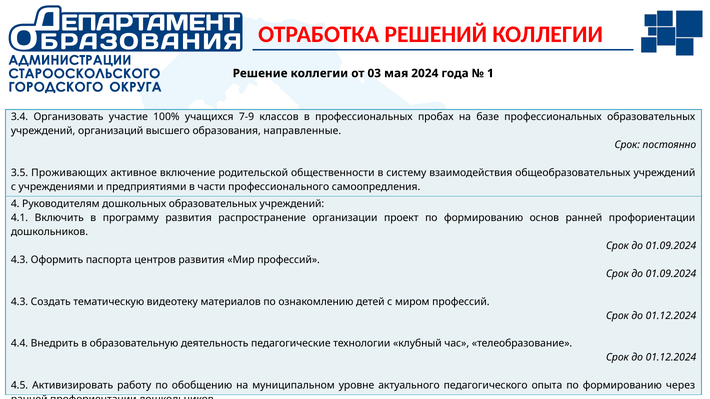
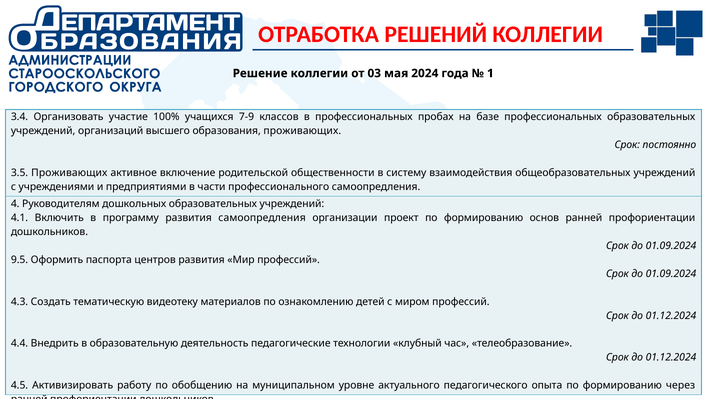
образования направленные: направленные -> проживающих
развития распространение: распространение -> самоопредления
4.3 at (20, 260): 4.3 -> 9.5
